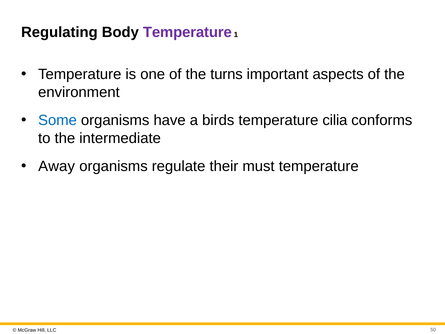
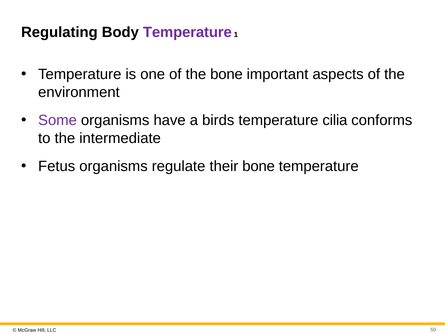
the turns: turns -> bone
Some colour: blue -> purple
Away: Away -> Fetus
their must: must -> bone
